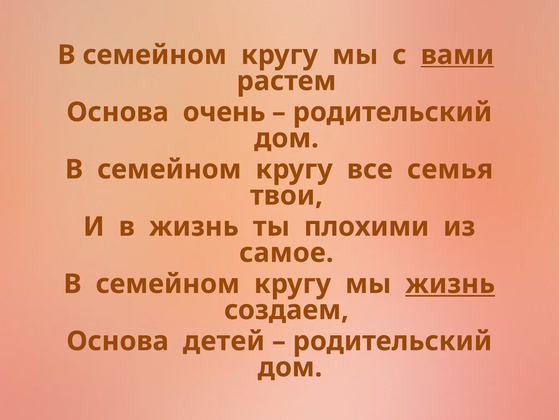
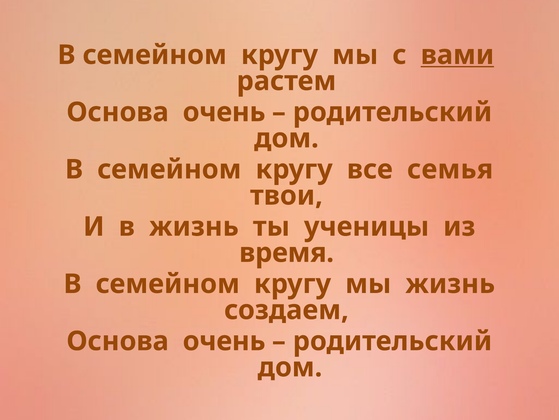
плохими: плохими -> ученицы
самое: самое -> время
жизнь at (450, 283) underline: present -> none
детей at (224, 341): детей -> очень
